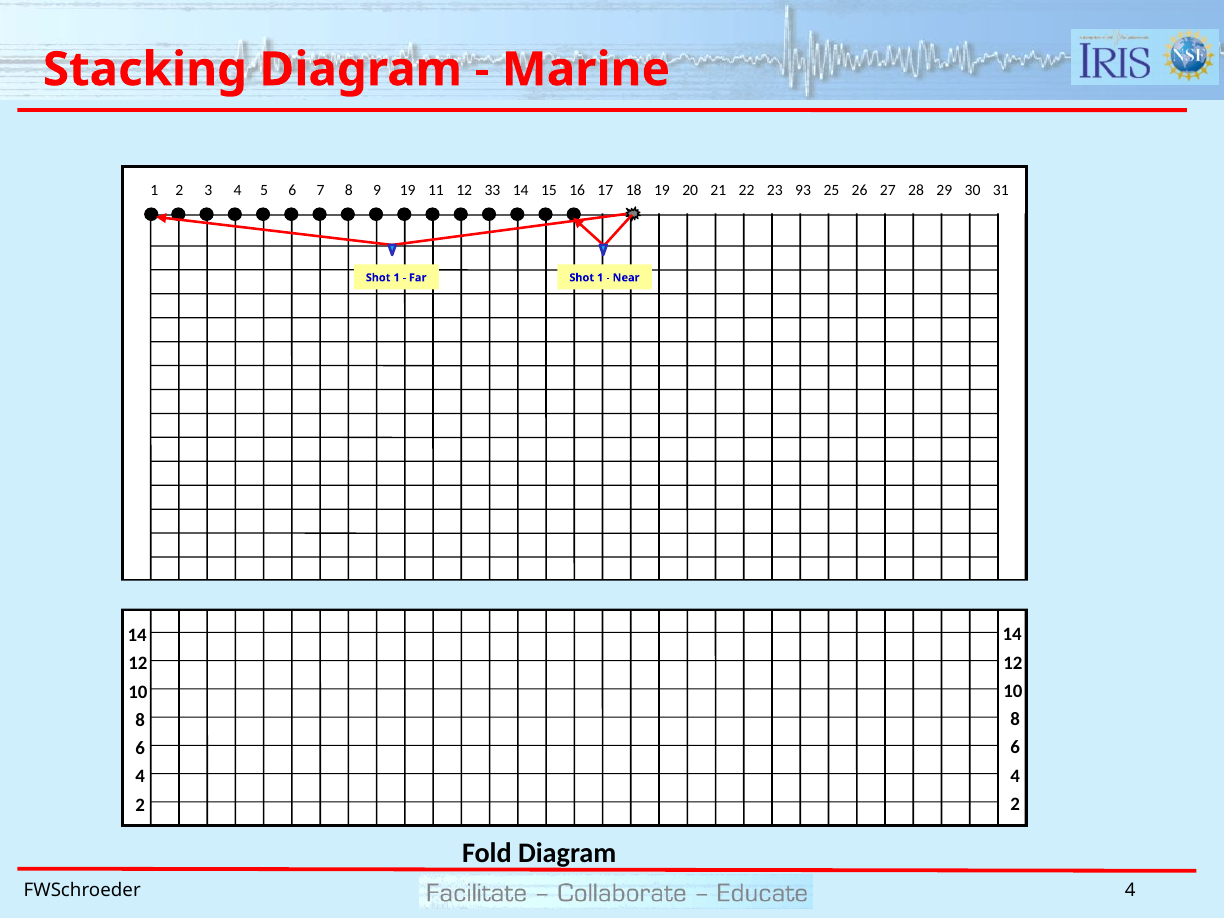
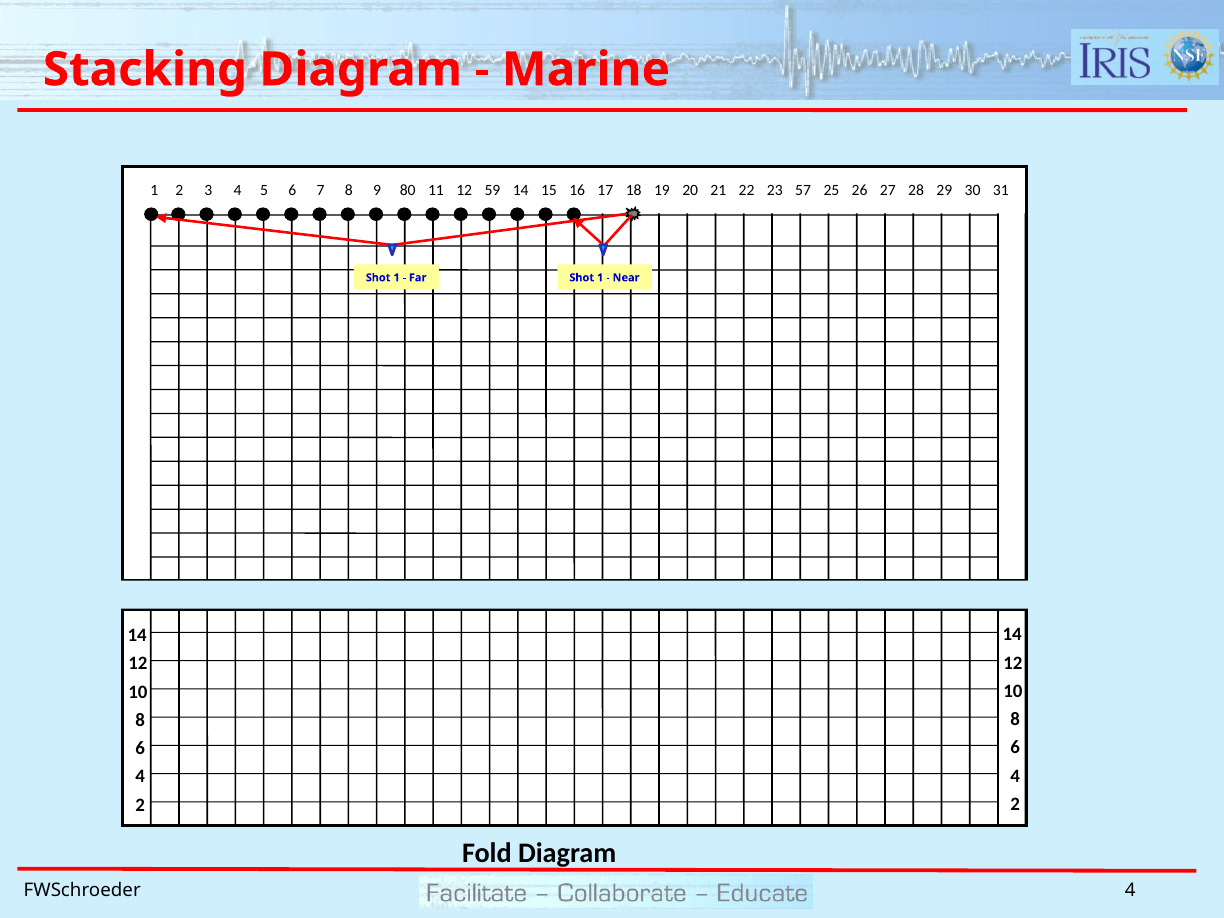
9 19: 19 -> 80
33: 33 -> 59
93: 93 -> 57
